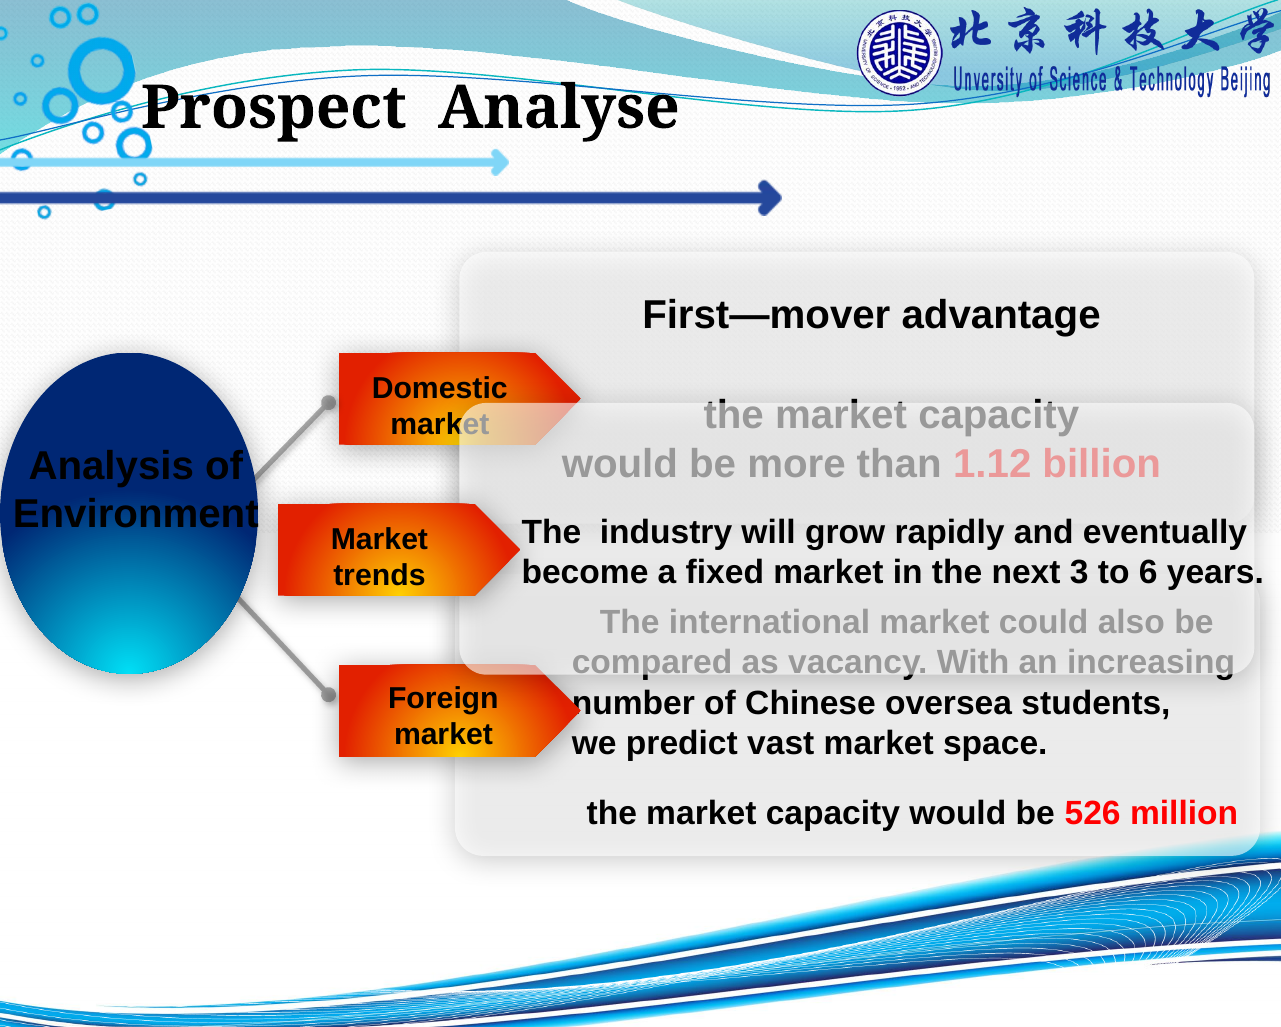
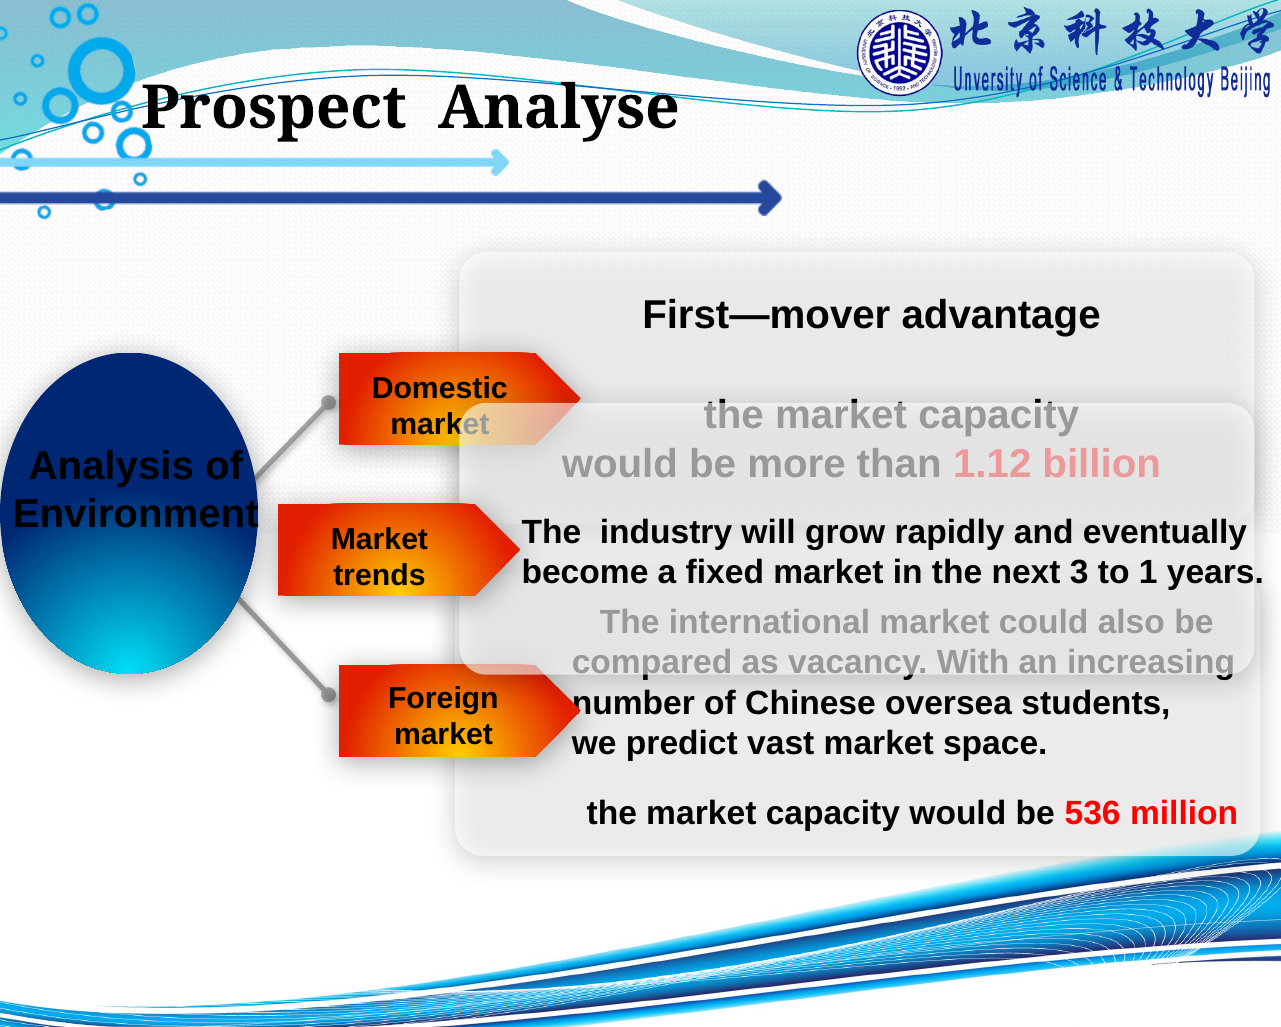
6: 6 -> 1
526: 526 -> 536
